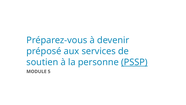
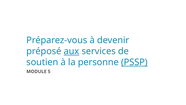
aux underline: none -> present
